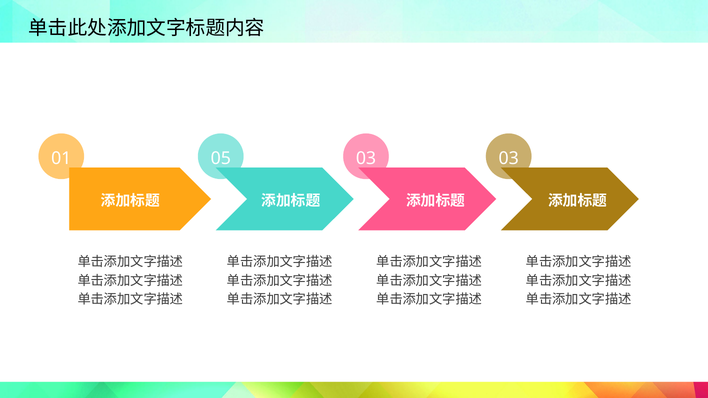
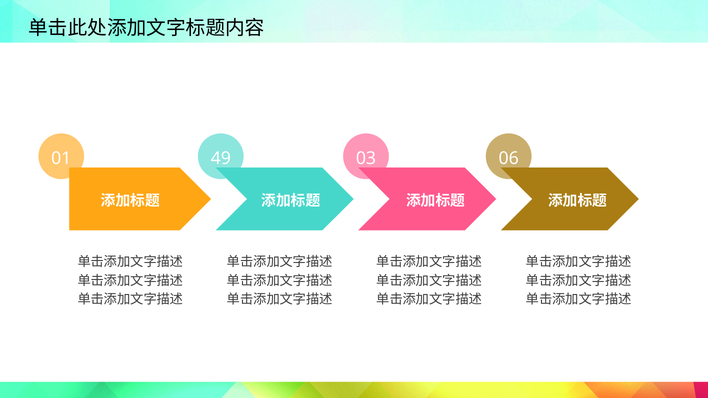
05: 05 -> 49
03 03: 03 -> 06
